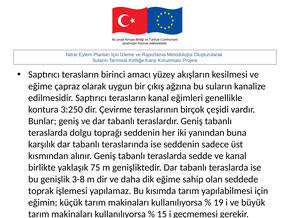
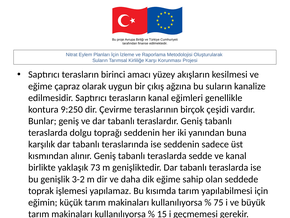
3:250: 3:250 -> 9:250
75: 75 -> 73
3-8: 3-8 -> 3-2
19: 19 -> 75
